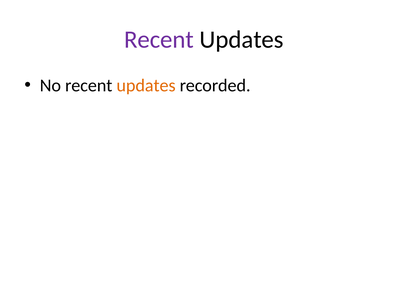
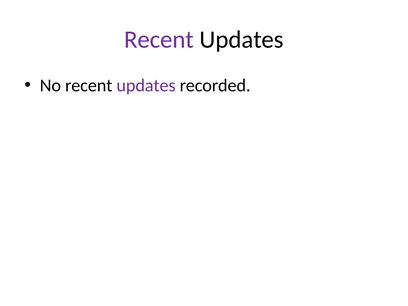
updates at (146, 86) colour: orange -> purple
